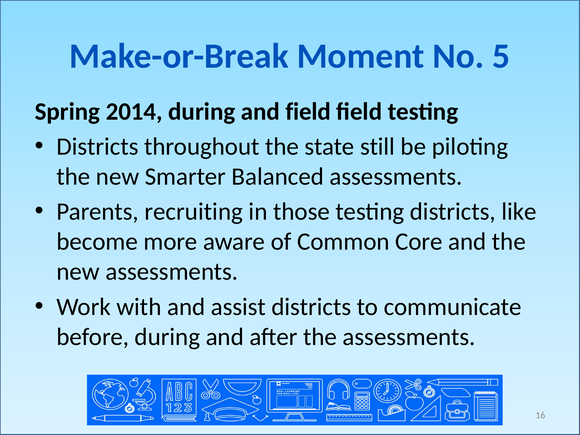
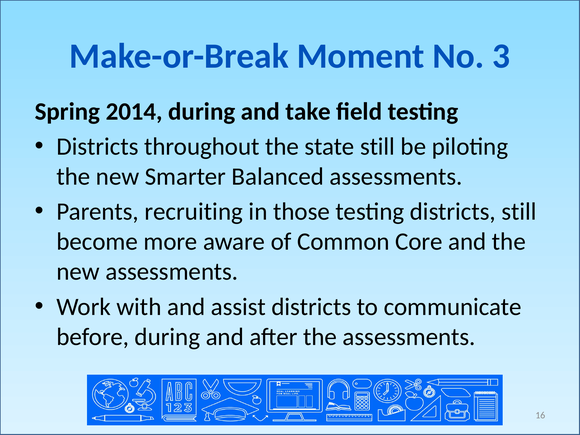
5: 5 -> 3
and field: field -> take
districts like: like -> still
